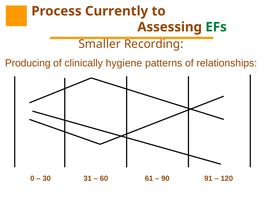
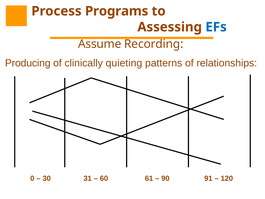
Currently: Currently -> Programs
EFs colour: green -> blue
Smaller: Smaller -> Assume
hygiene: hygiene -> quieting
